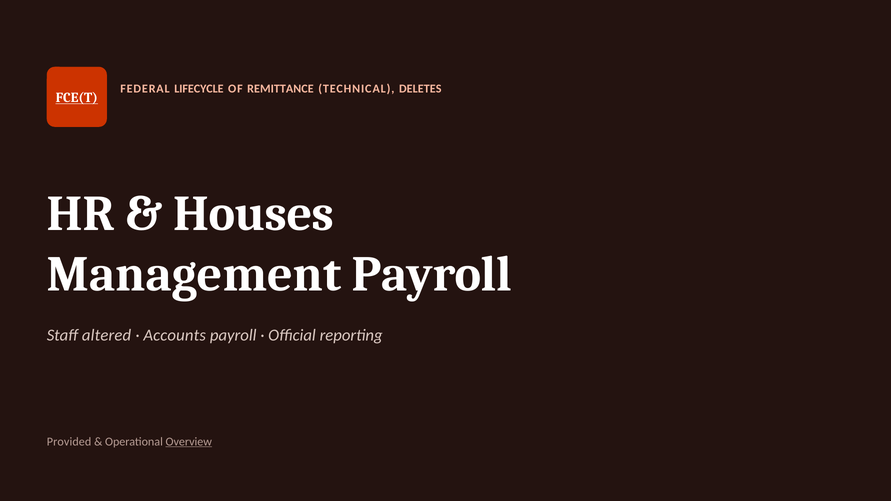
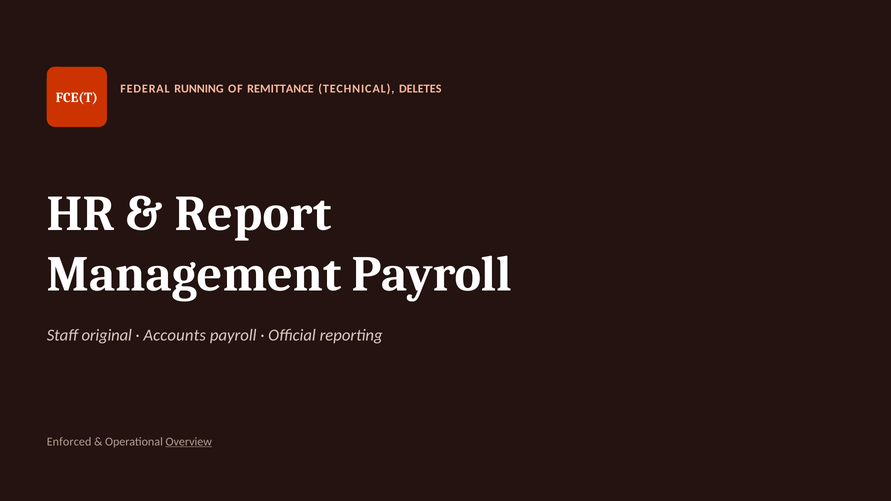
LIFECYCLE: LIFECYCLE -> RUNNING
FCE(T underline: present -> none
Houses: Houses -> Report
altered: altered -> original
Provided: Provided -> Enforced
